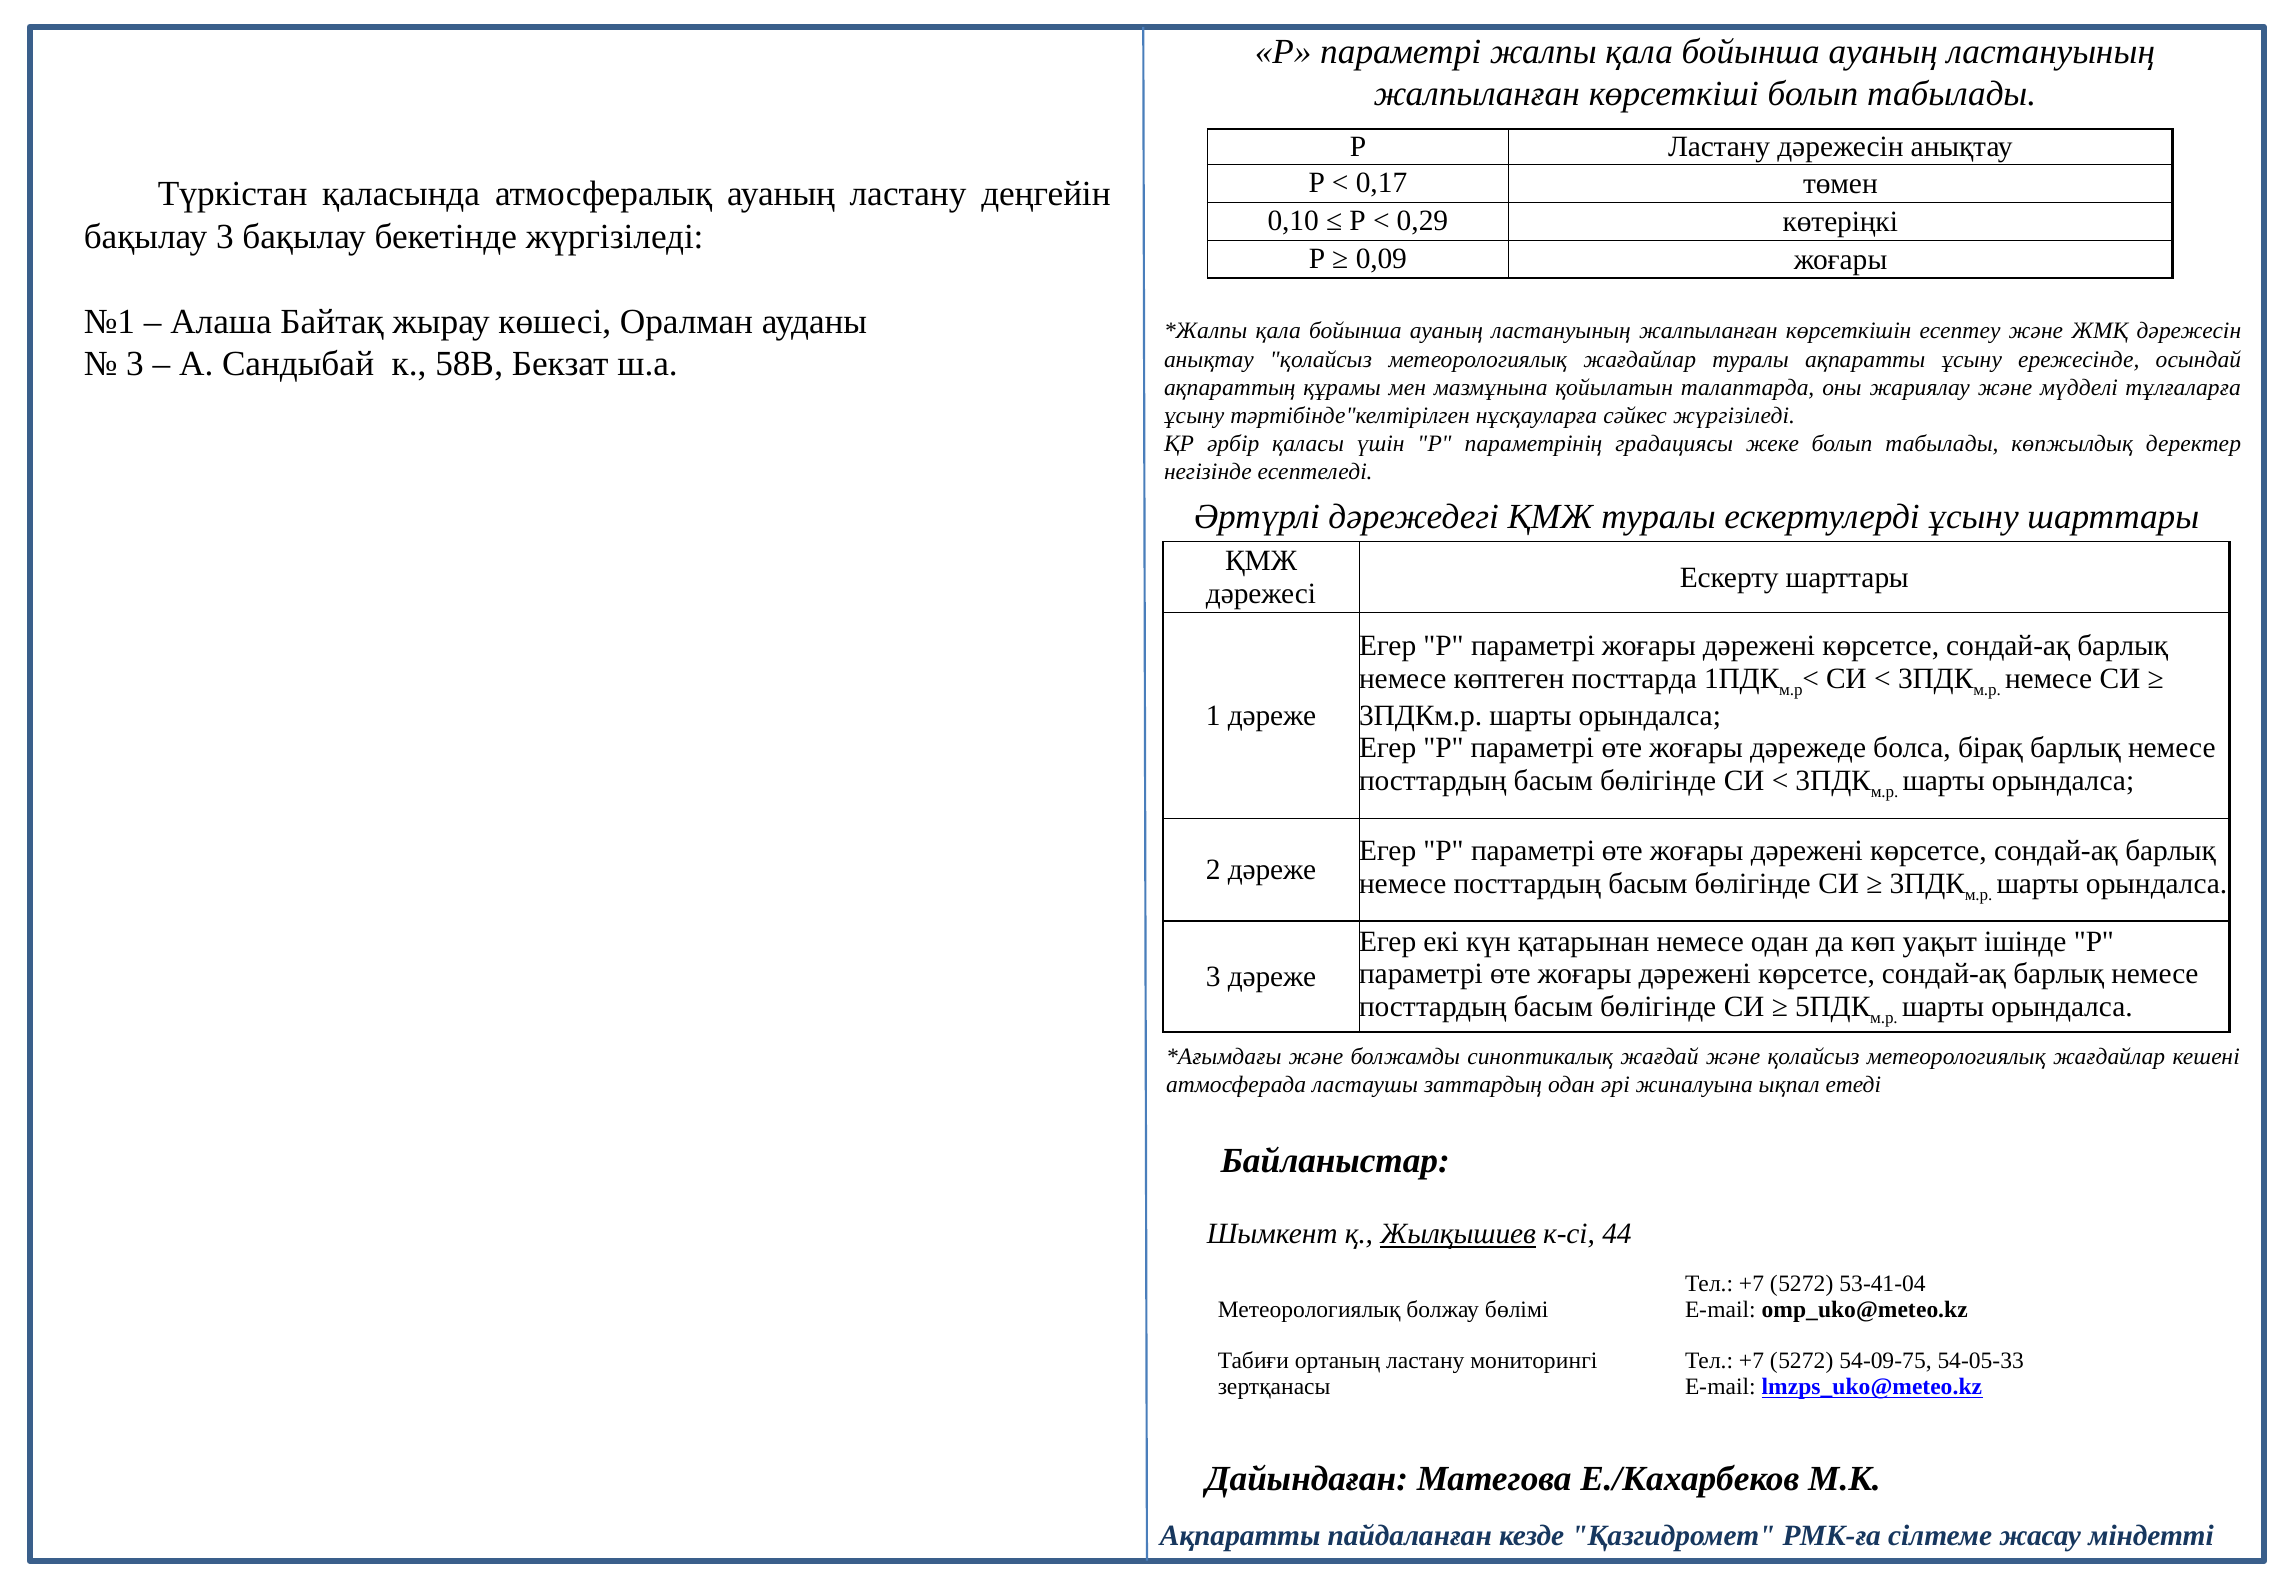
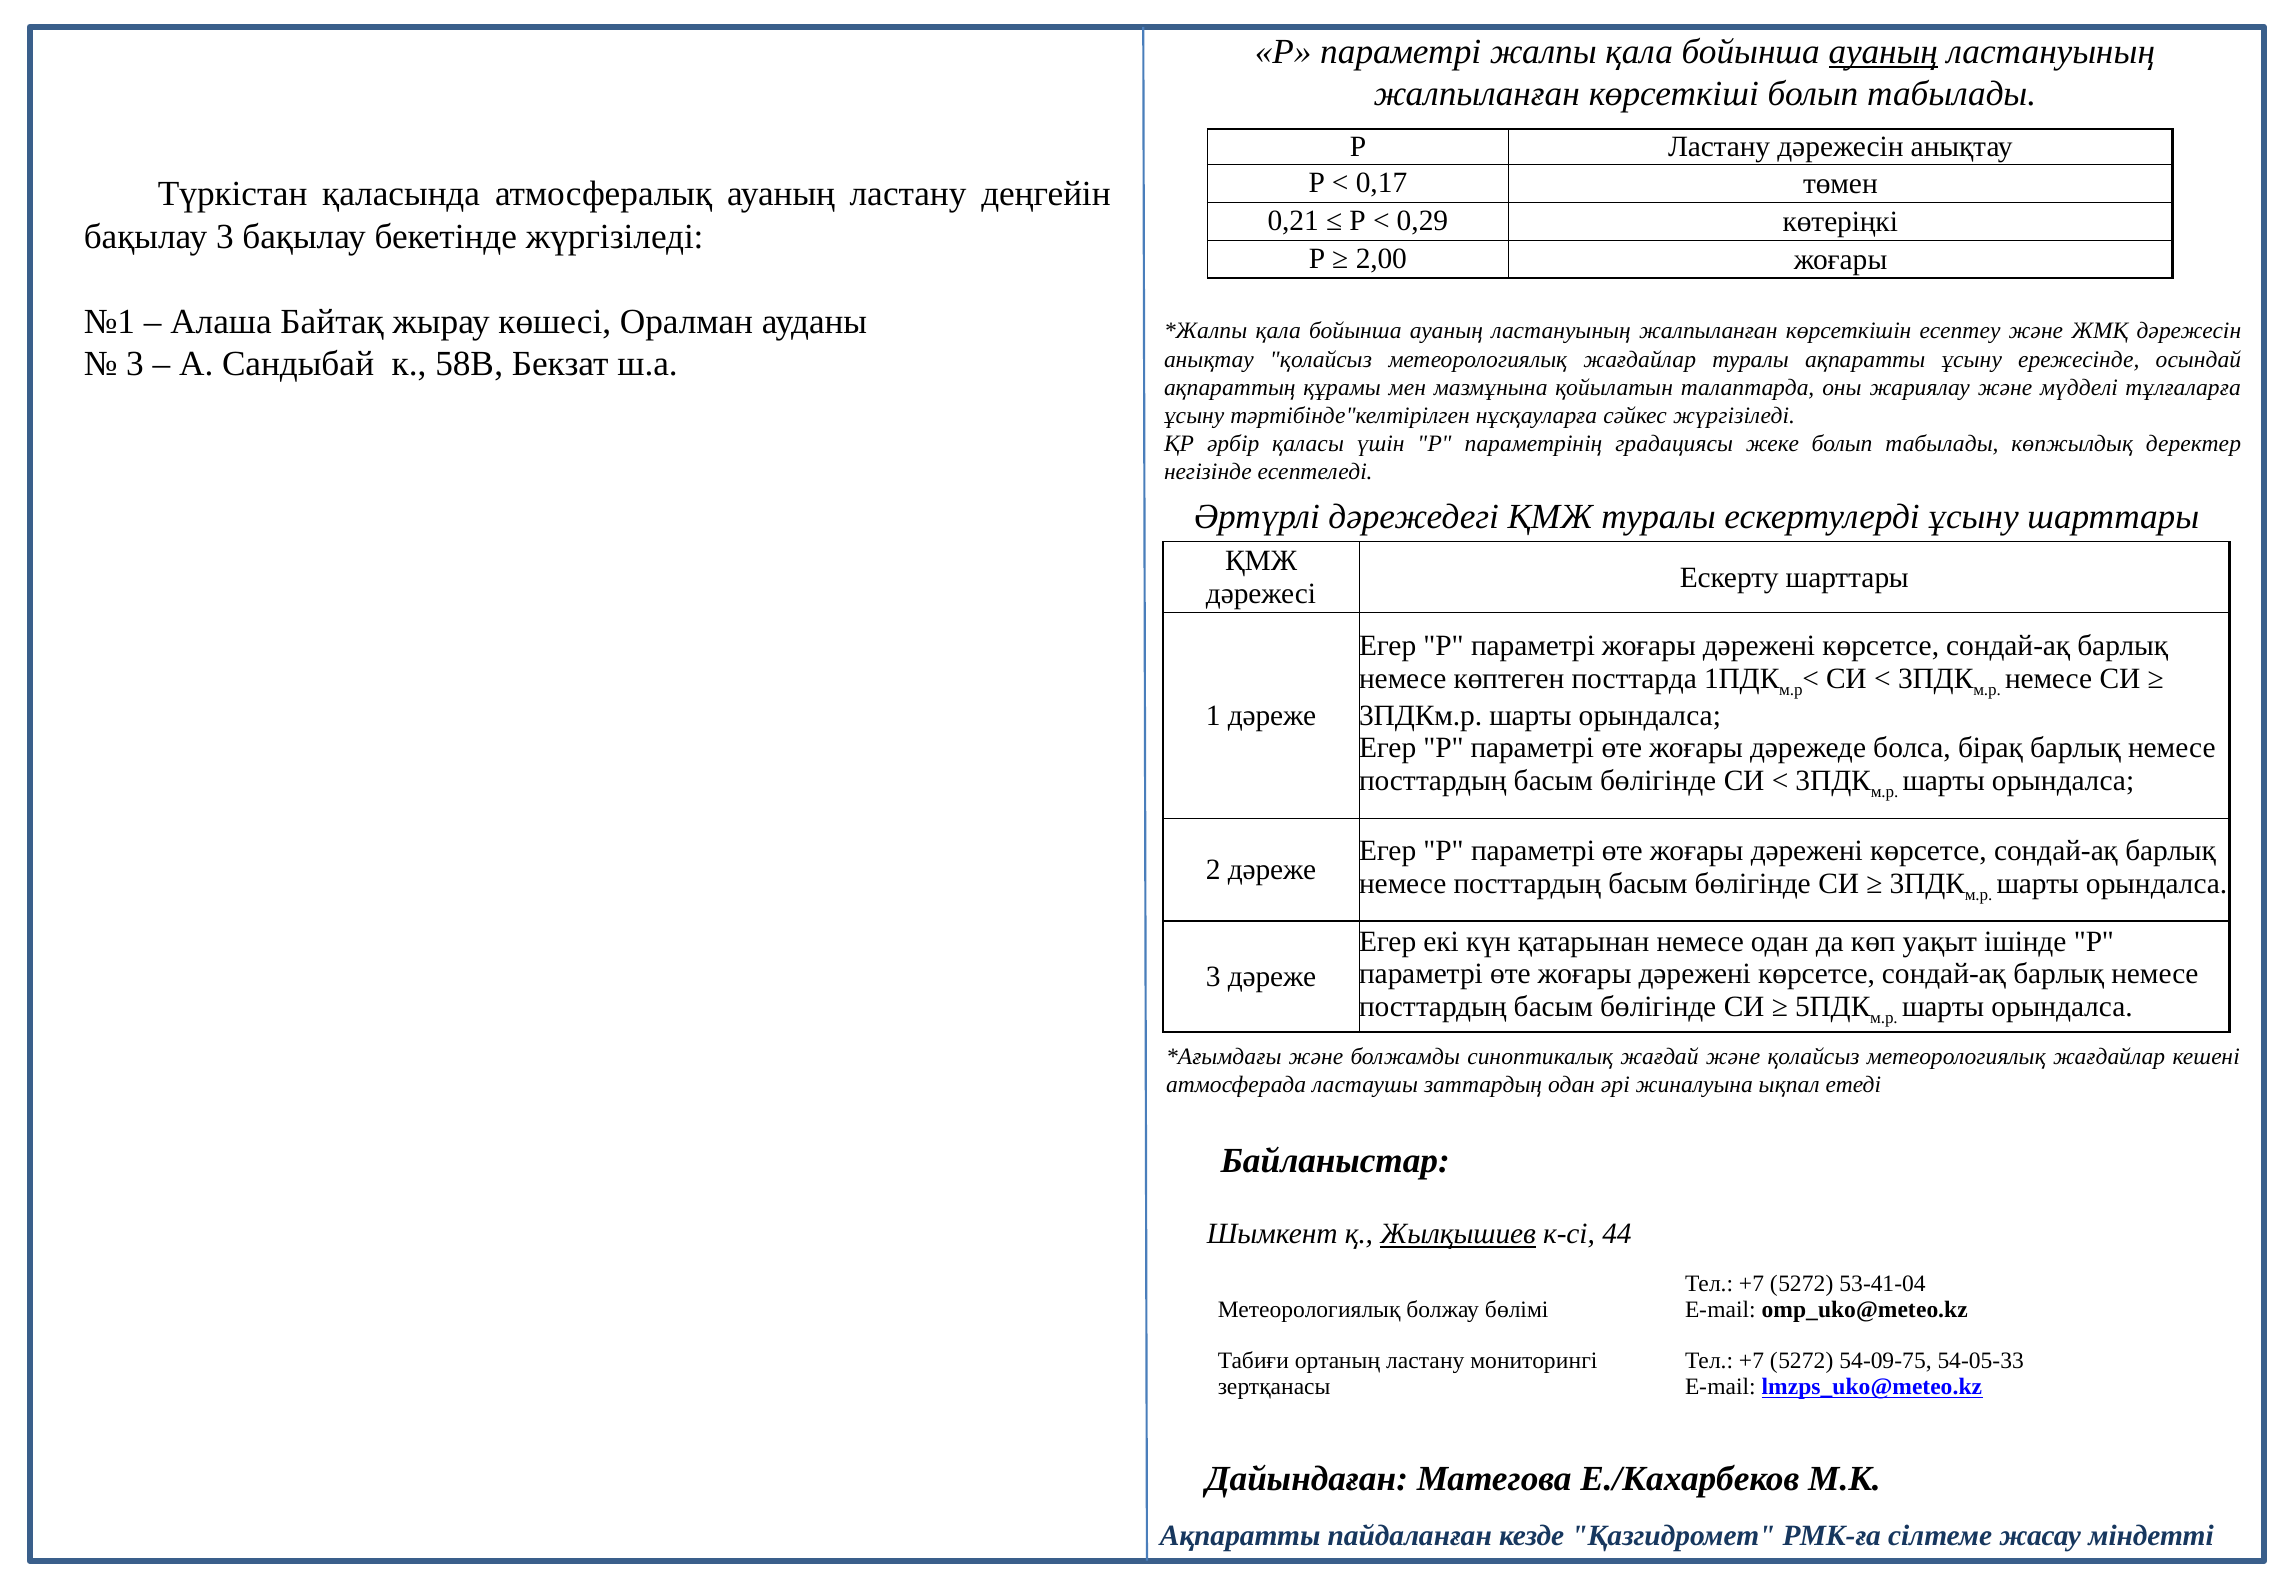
ауаның at (1883, 52) underline: none -> present
0,10: 0,10 -> 0,21
0,09: 0,09 -> 2,00
